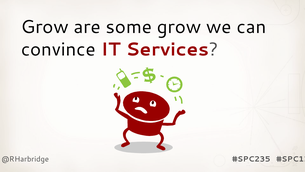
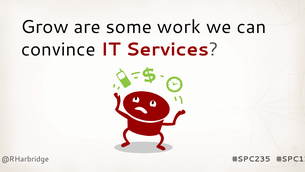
some grow: grow -> work
